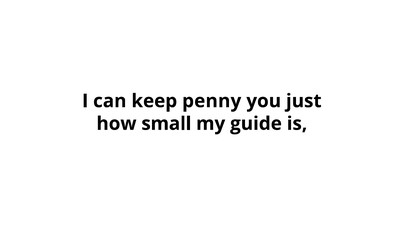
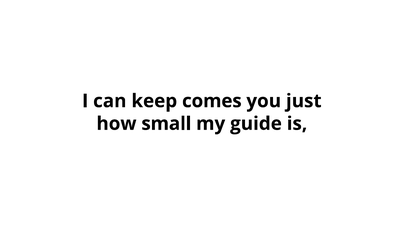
penny: penny -> comes
